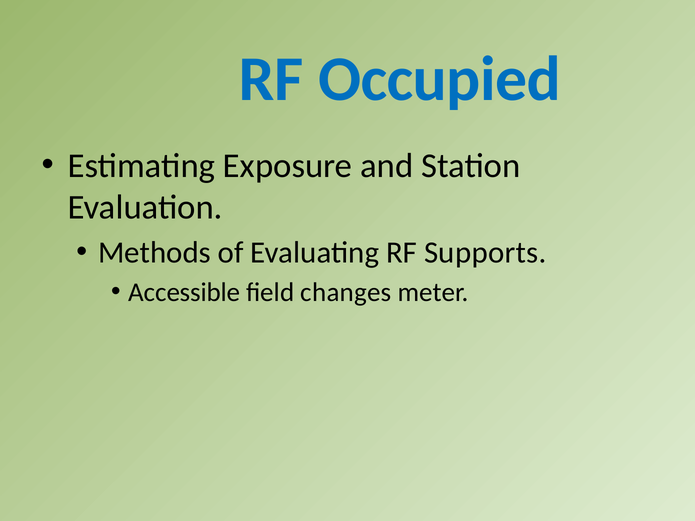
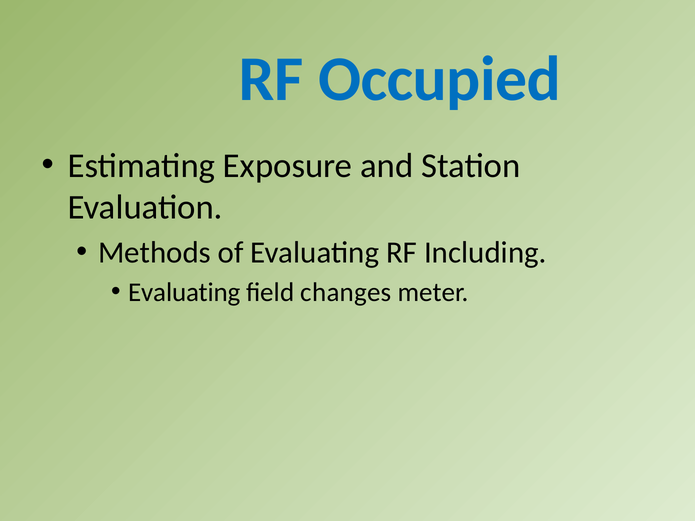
Supports: Supports -> Including
Accessible at (184, 293): Accessible -> Evaluating
